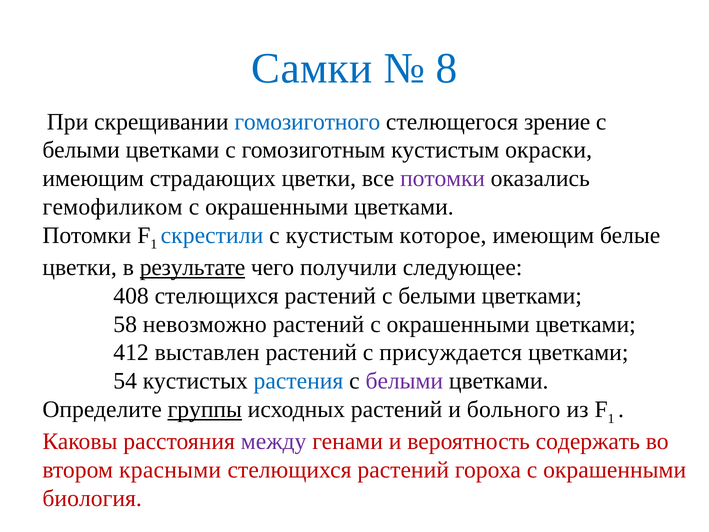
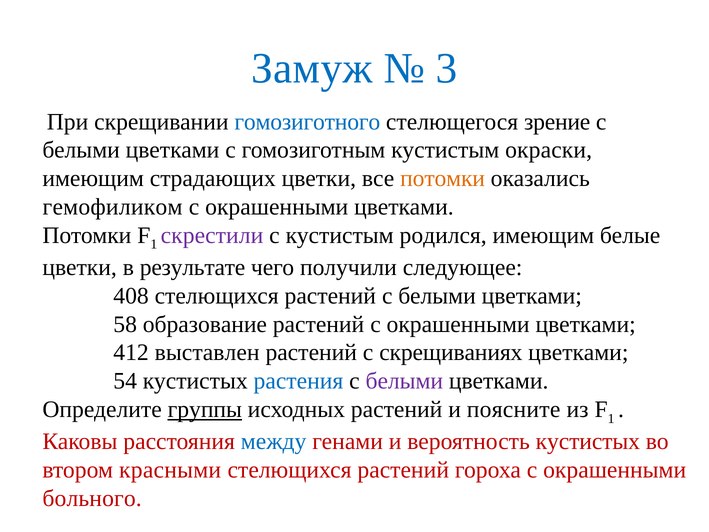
Самки: Самки -> Замуж
8: 8 -> 3
потомки at (443, 178) colour: purple -> orange
скрестили colour: blue -> purple
которое: которое -> родился
результате underline: present -> none
невозможно: невозможно -> образование
присуждается: присуждается -> скрещиваниях
больного: больного -> поясните
между colour: purple -> blue
вероятность содержать: содержать -> кустистых
биология: биология -> больного
